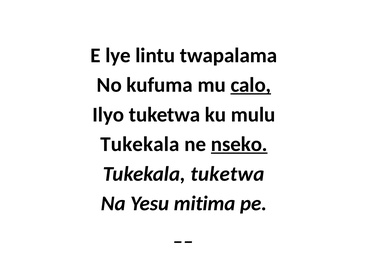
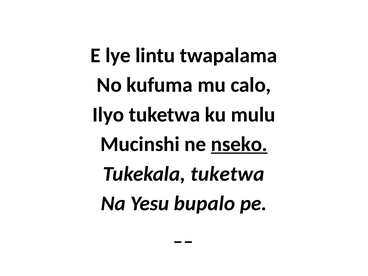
calo underline: present -> none
Tukekala at (140, 144): Tukekala -> Mucinshi
mitima: mitima -> bupalo
